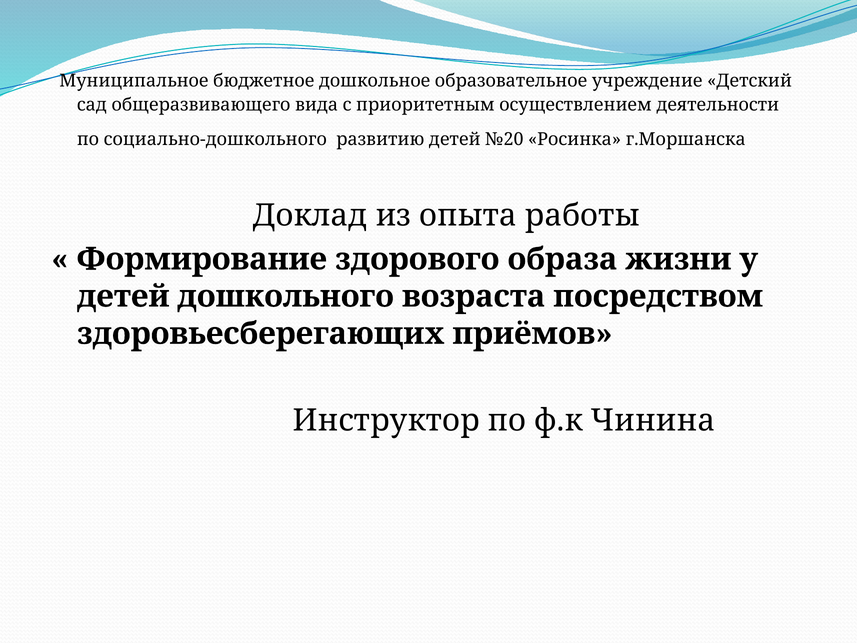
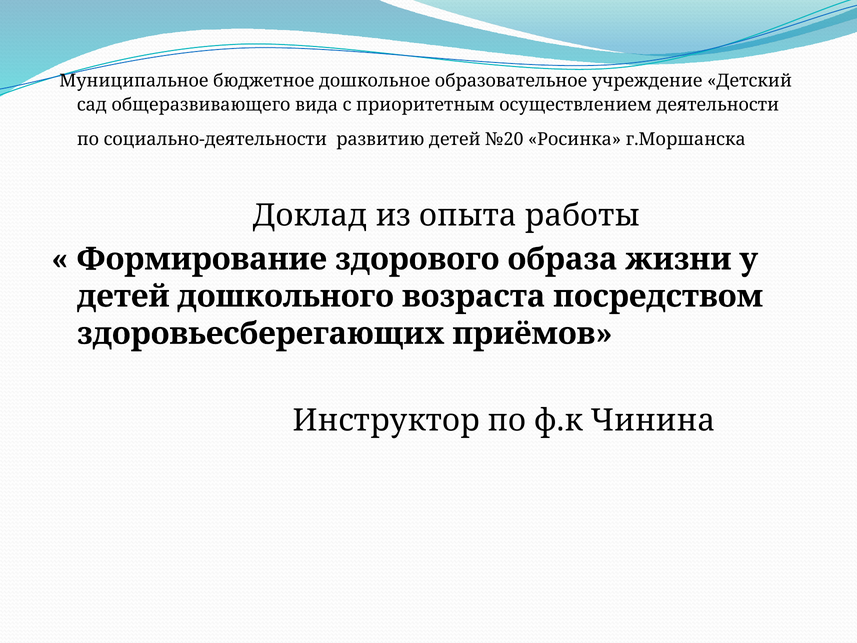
социально-дошкольного: социально-дошкольного -> социально-деятельности
